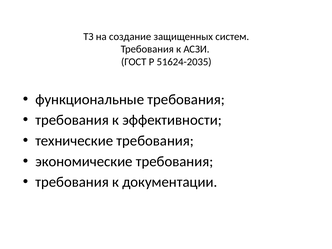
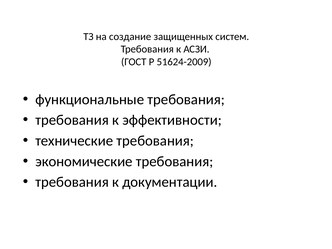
51624-2035: 51624-2035 -> 51624-2009
